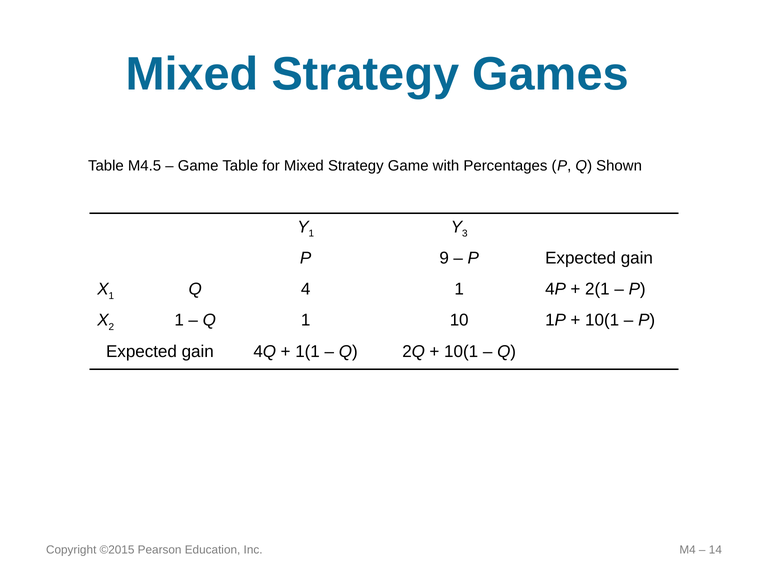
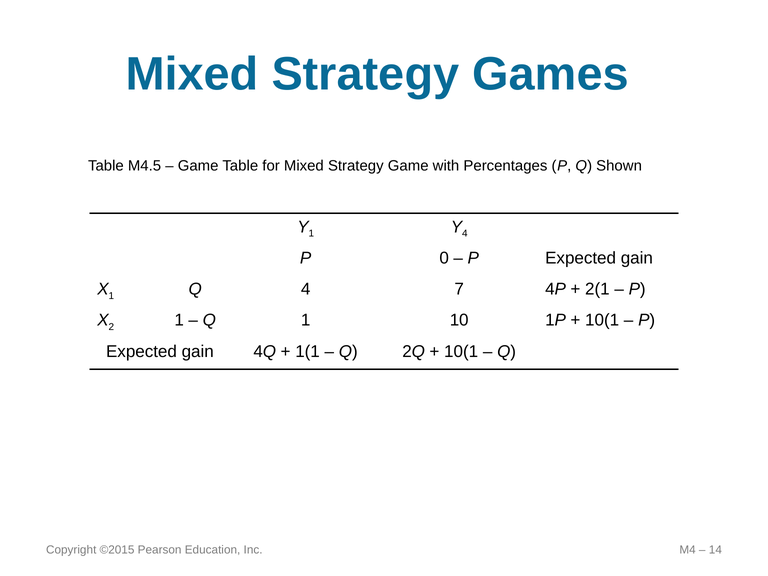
3 at (465, 234): 3 -> 4
9: 9 -> 0
4 1: 1 -> 7
